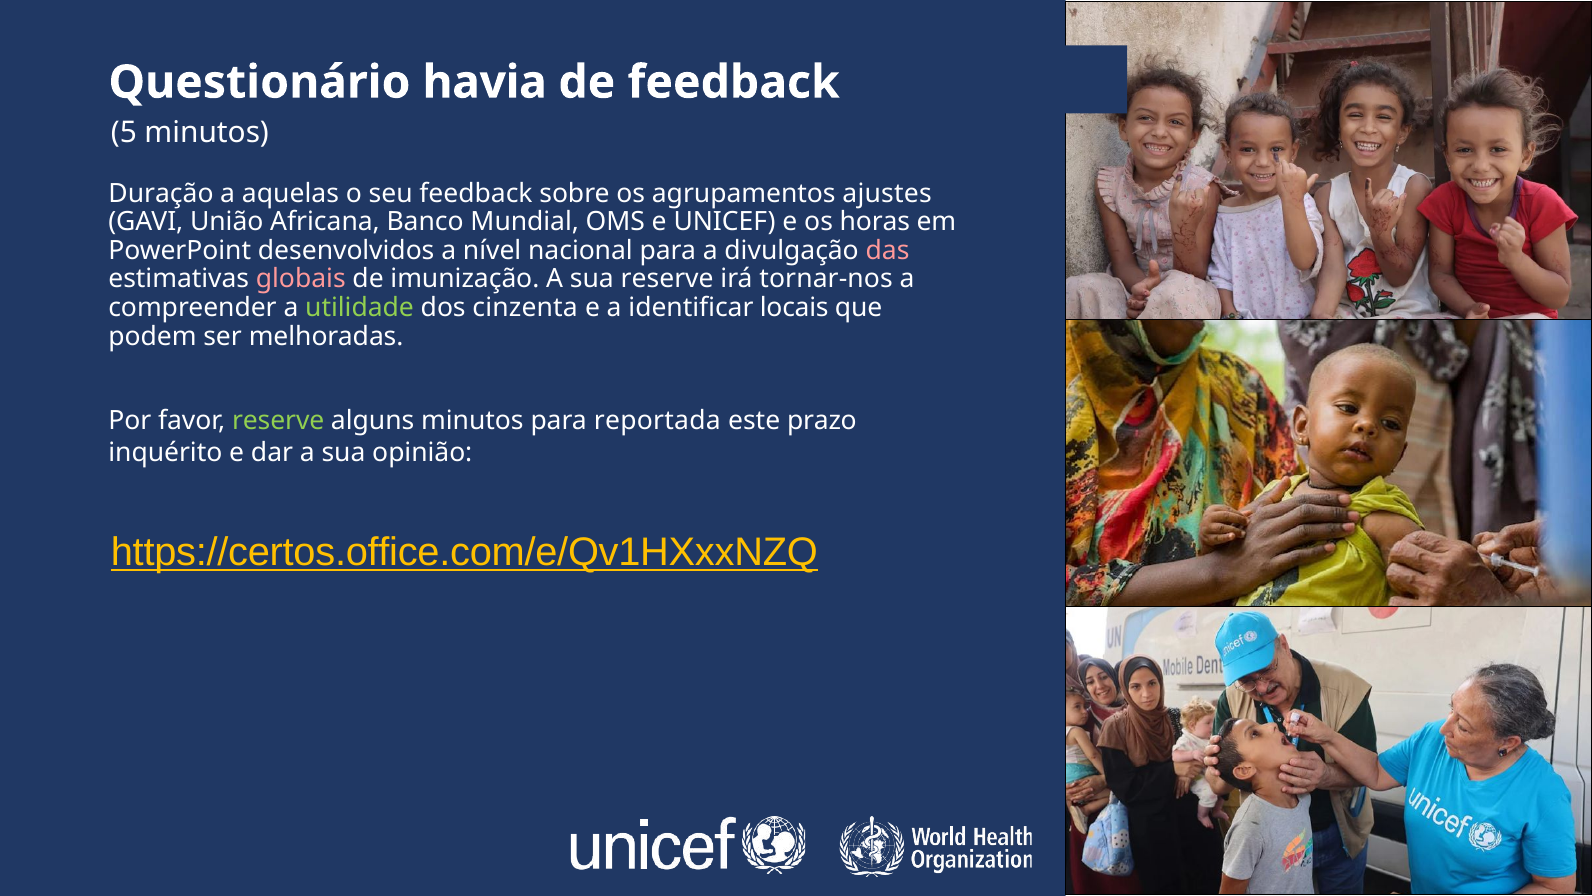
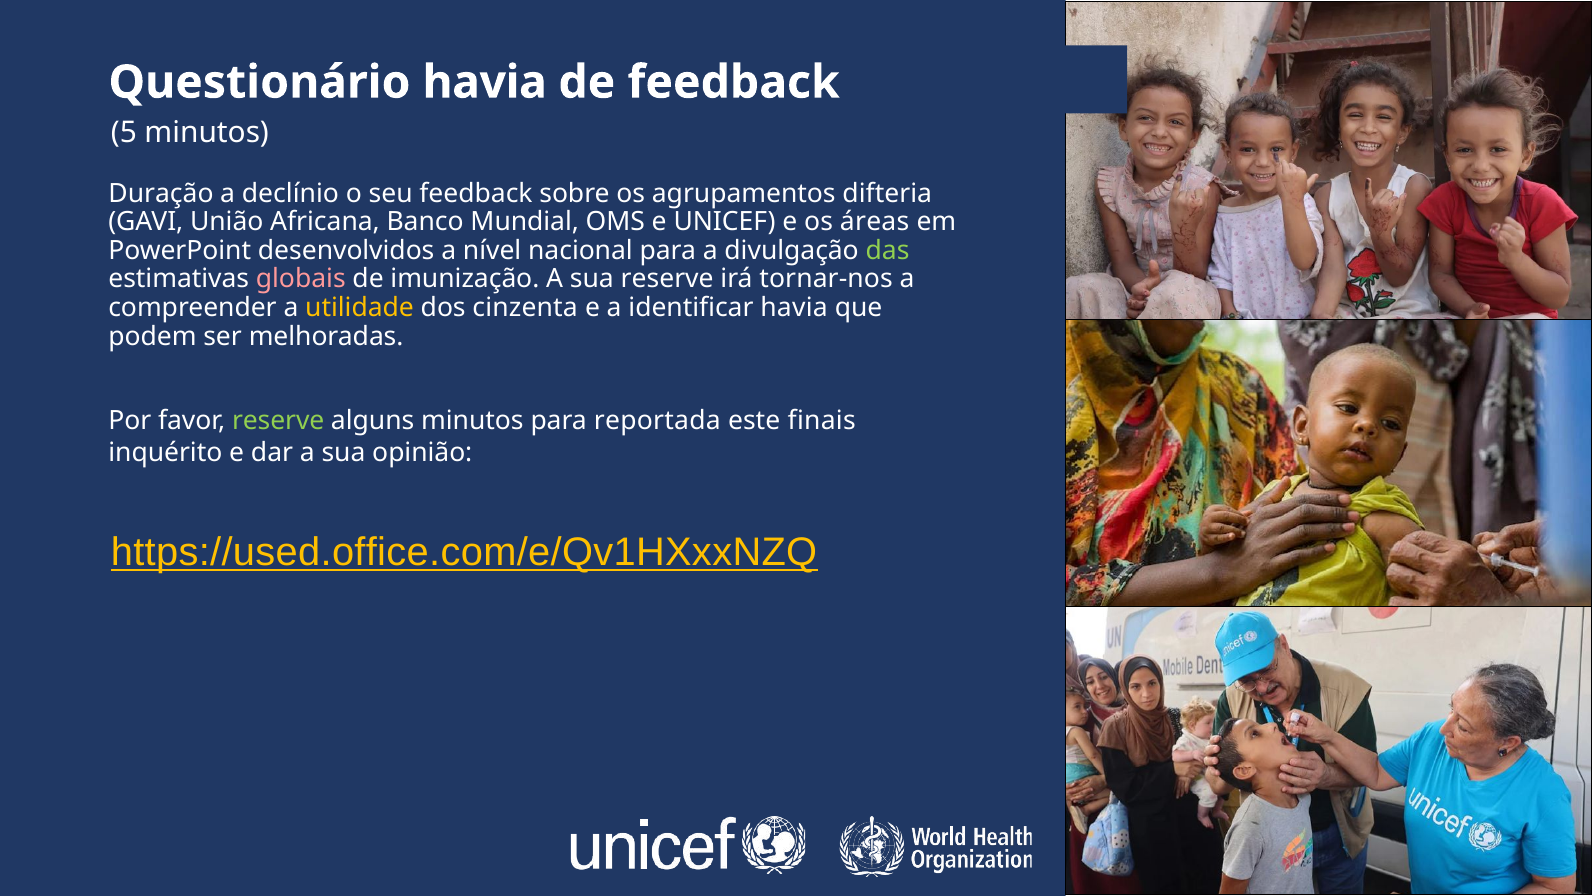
aquelas: aquelas -> declínio
ajustes: ajustes -> difteria
horas: horas -> áreas
das colour: pink -> light green
utilidade colour: light green -> yellow
identificar locais: locais -> havia
prazo: prazo -> finais
https://certos.office.com/e/Qv1HXxxNZQ: https://certos.office.com/e/Qv1HXxxNZQ -> https://used.office.com/e/Qv1HXxxNZQ
